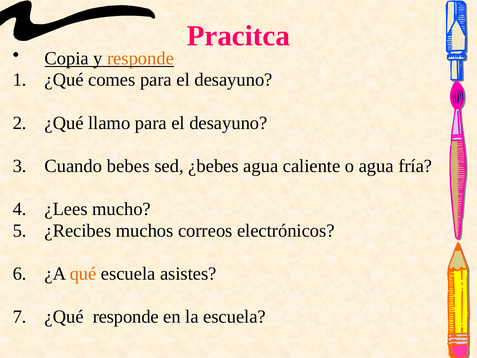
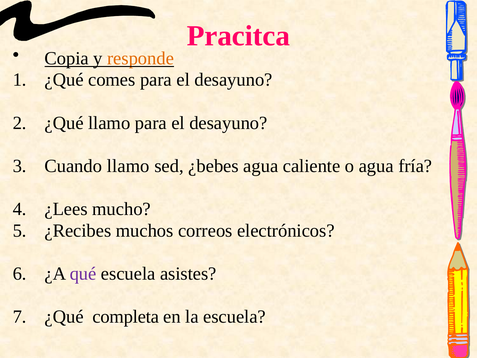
Cuando bebes: bebes -> llamo
qué colour: orange -> purple
¿Qué responde: responde -> completa
